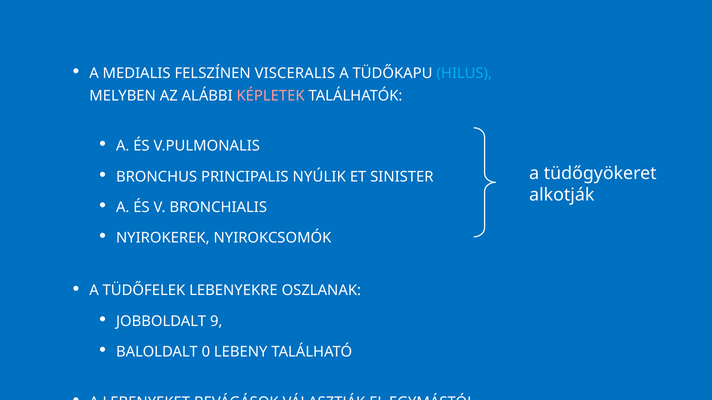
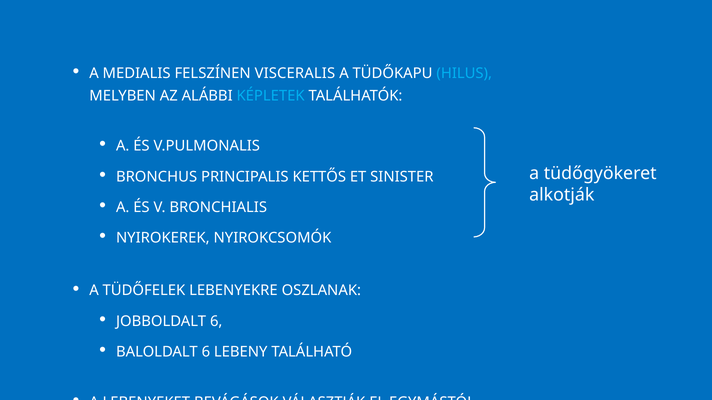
KÉPLETEK colour: pink -> light blue
NYÚLIK: NYÚLIK -> KETTŐS
JOBBOLDALT 9: 9 -> 6
BALOLDALT 0: 0 -> 6
